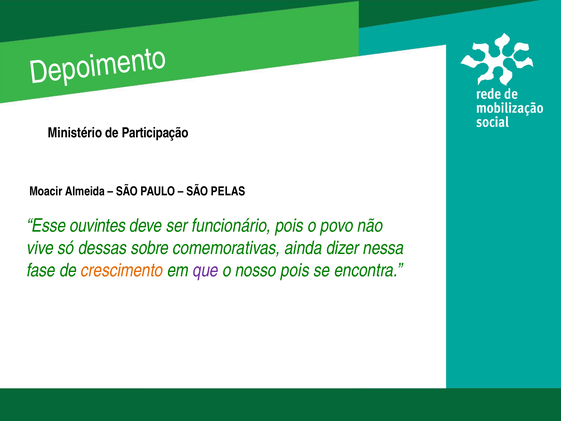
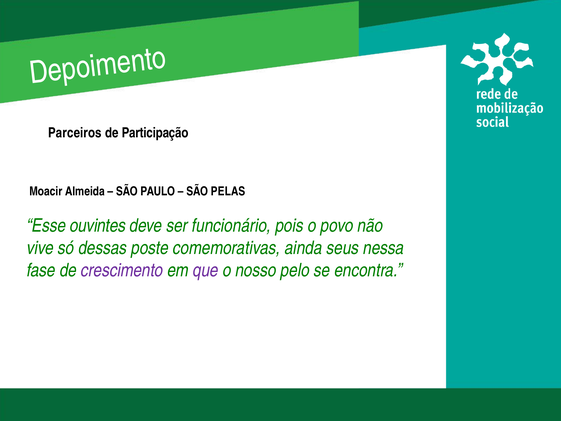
Ministério: Ministério -> Parceiros
sobre: sobre -> poste
dizer: dizer -> seus
crescimento colour: orange -> purple
nosso pois: pois -> pelo
